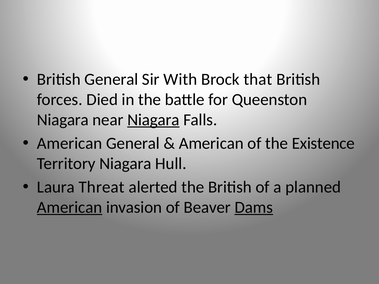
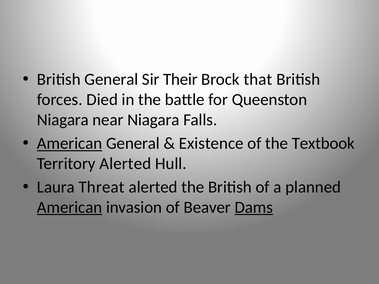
With: With -> Their
Niagara at (153, 120) underline: present -> none
American at (70, 144) underline: none -> present
American at (211, 144): American -> Existence
Existence: Existence -> Textbook
Territory Niagara: Niagara -> Alerted
